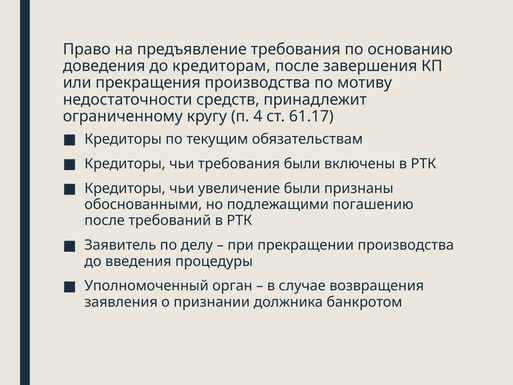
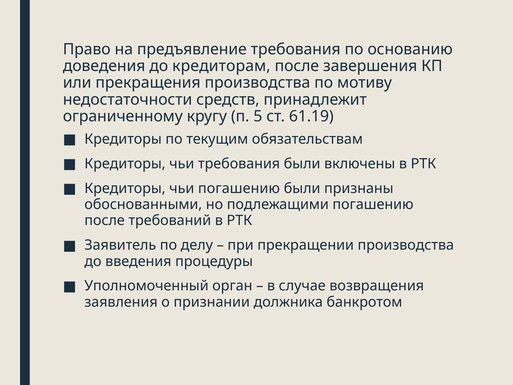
4: 4 -> 5
61.17: 61.17 -> 61.19
чьи увеличение: увеличение -> погашению
